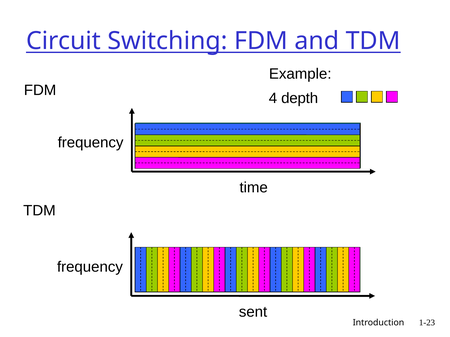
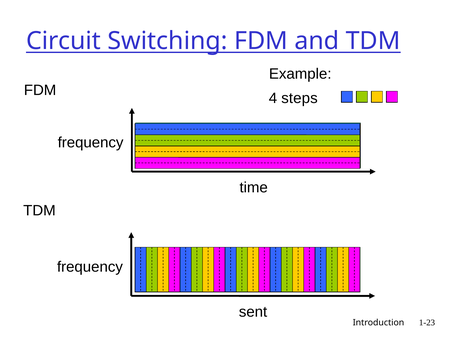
depth: depth -> steps
